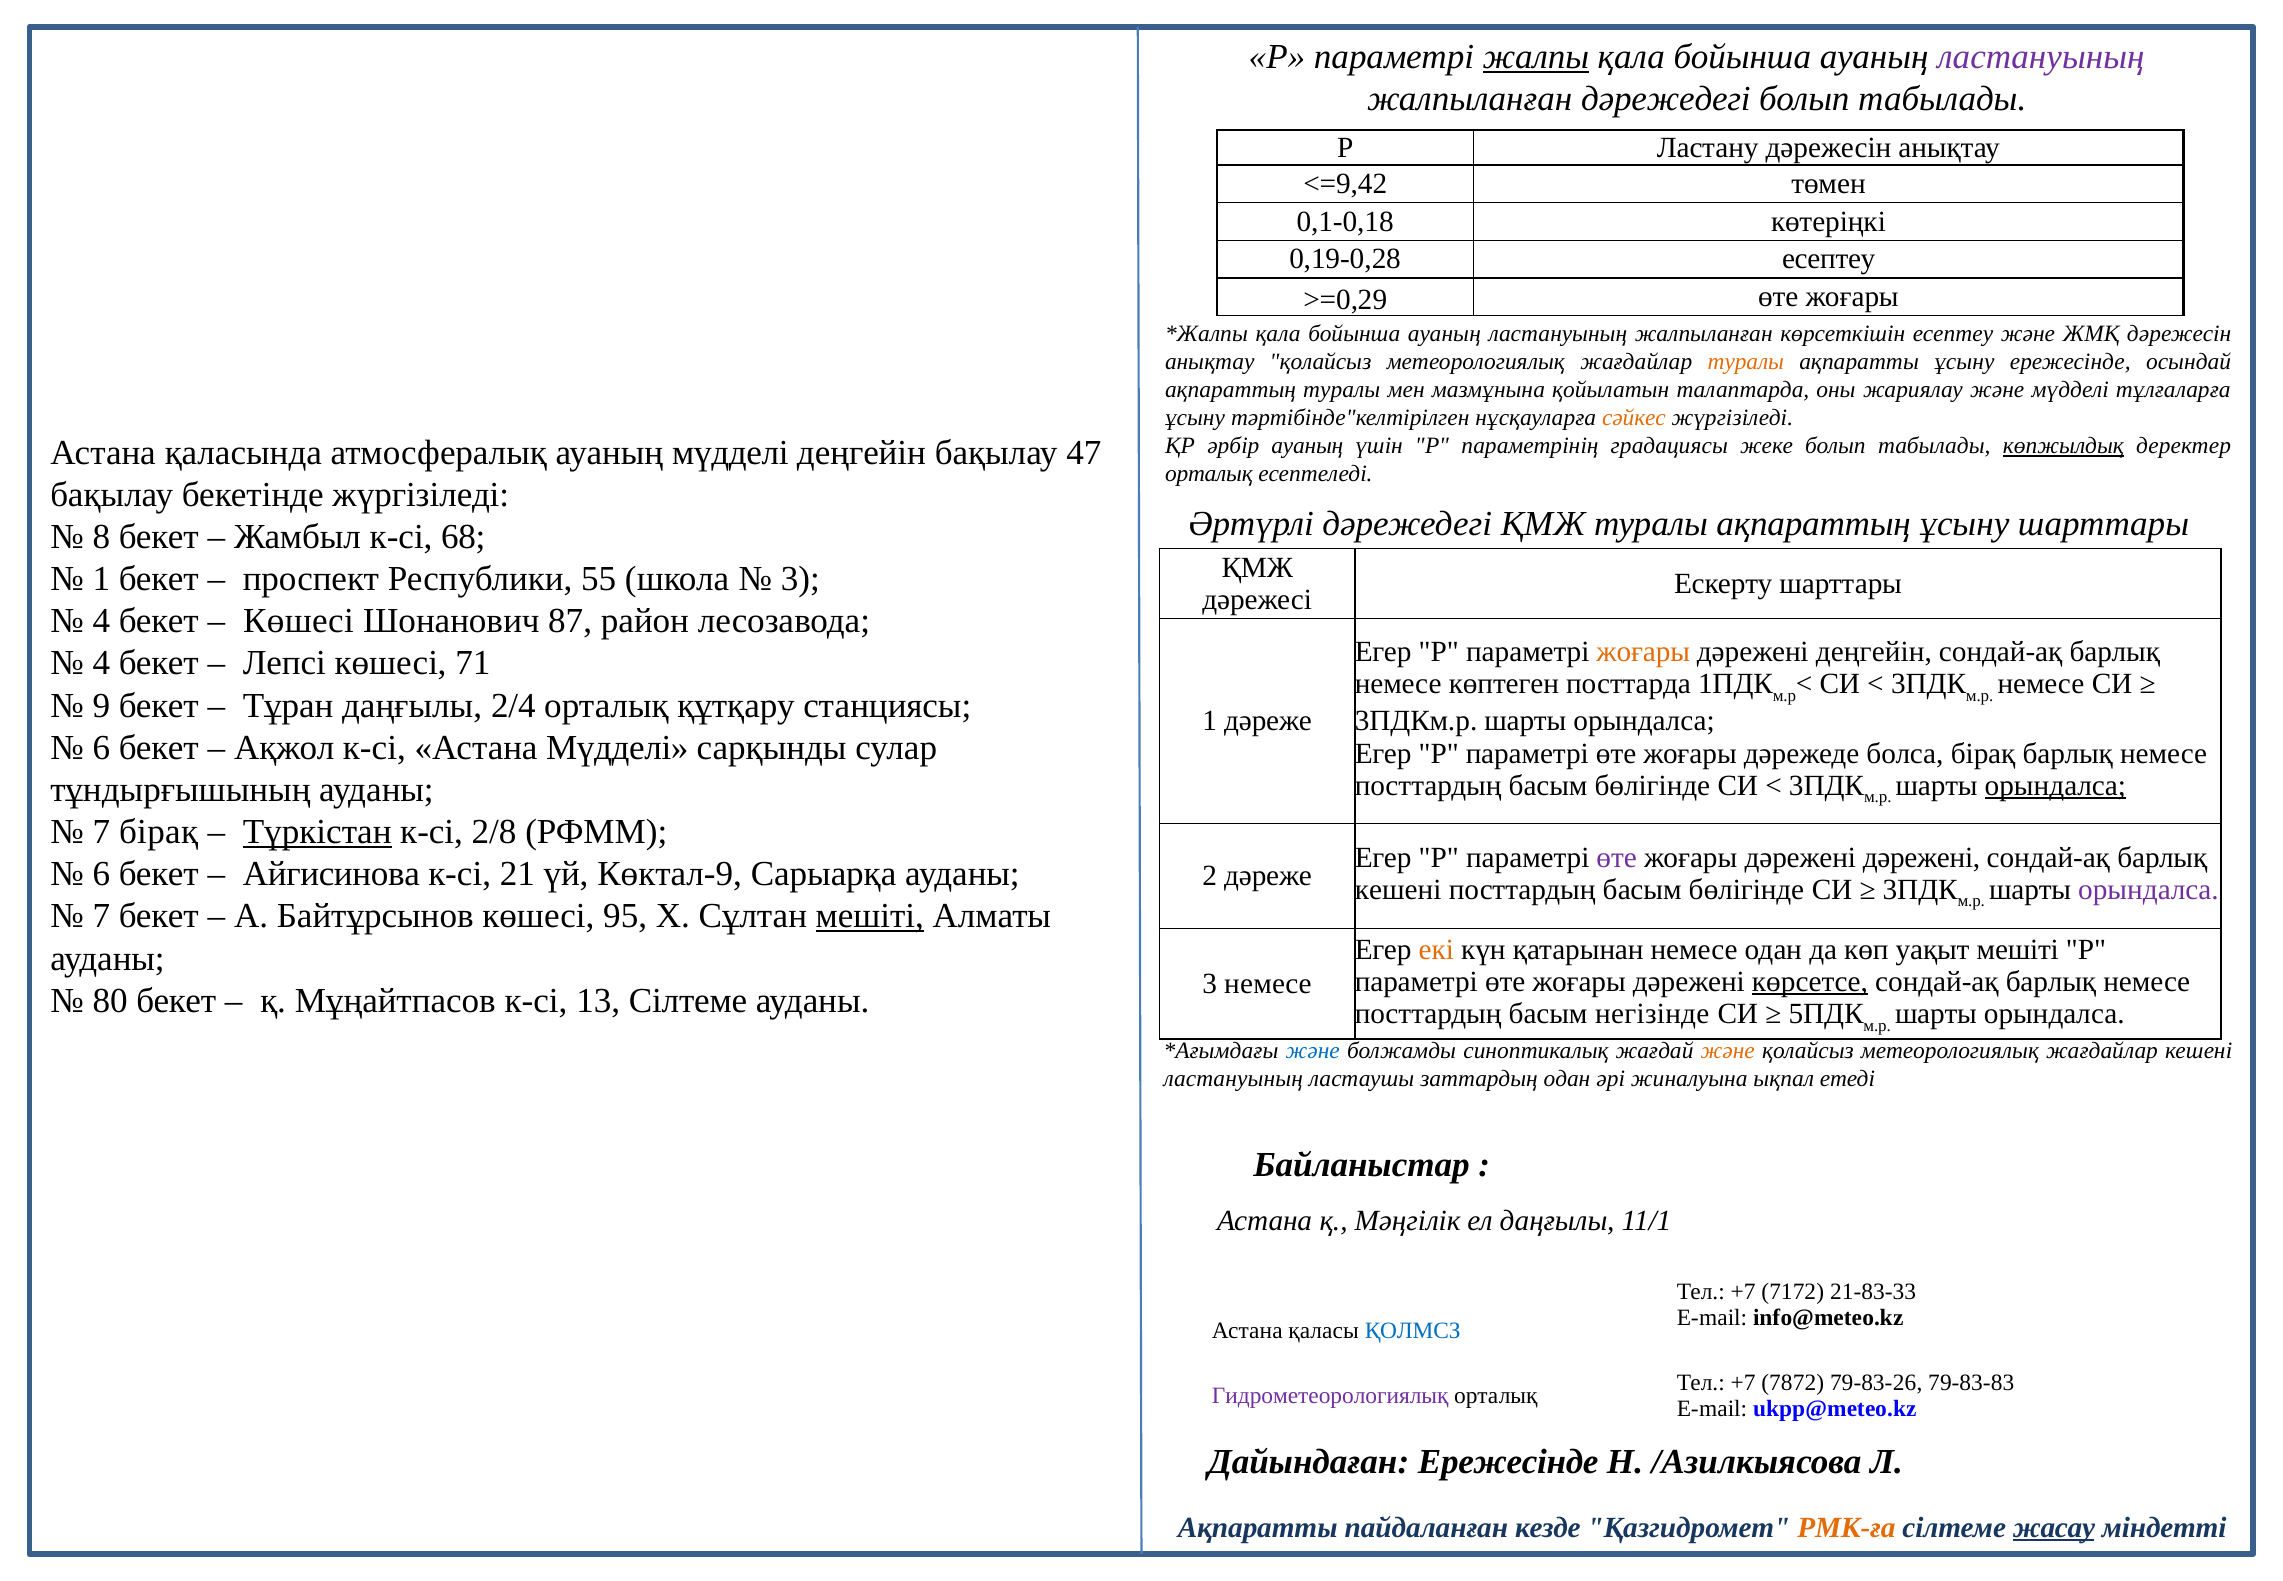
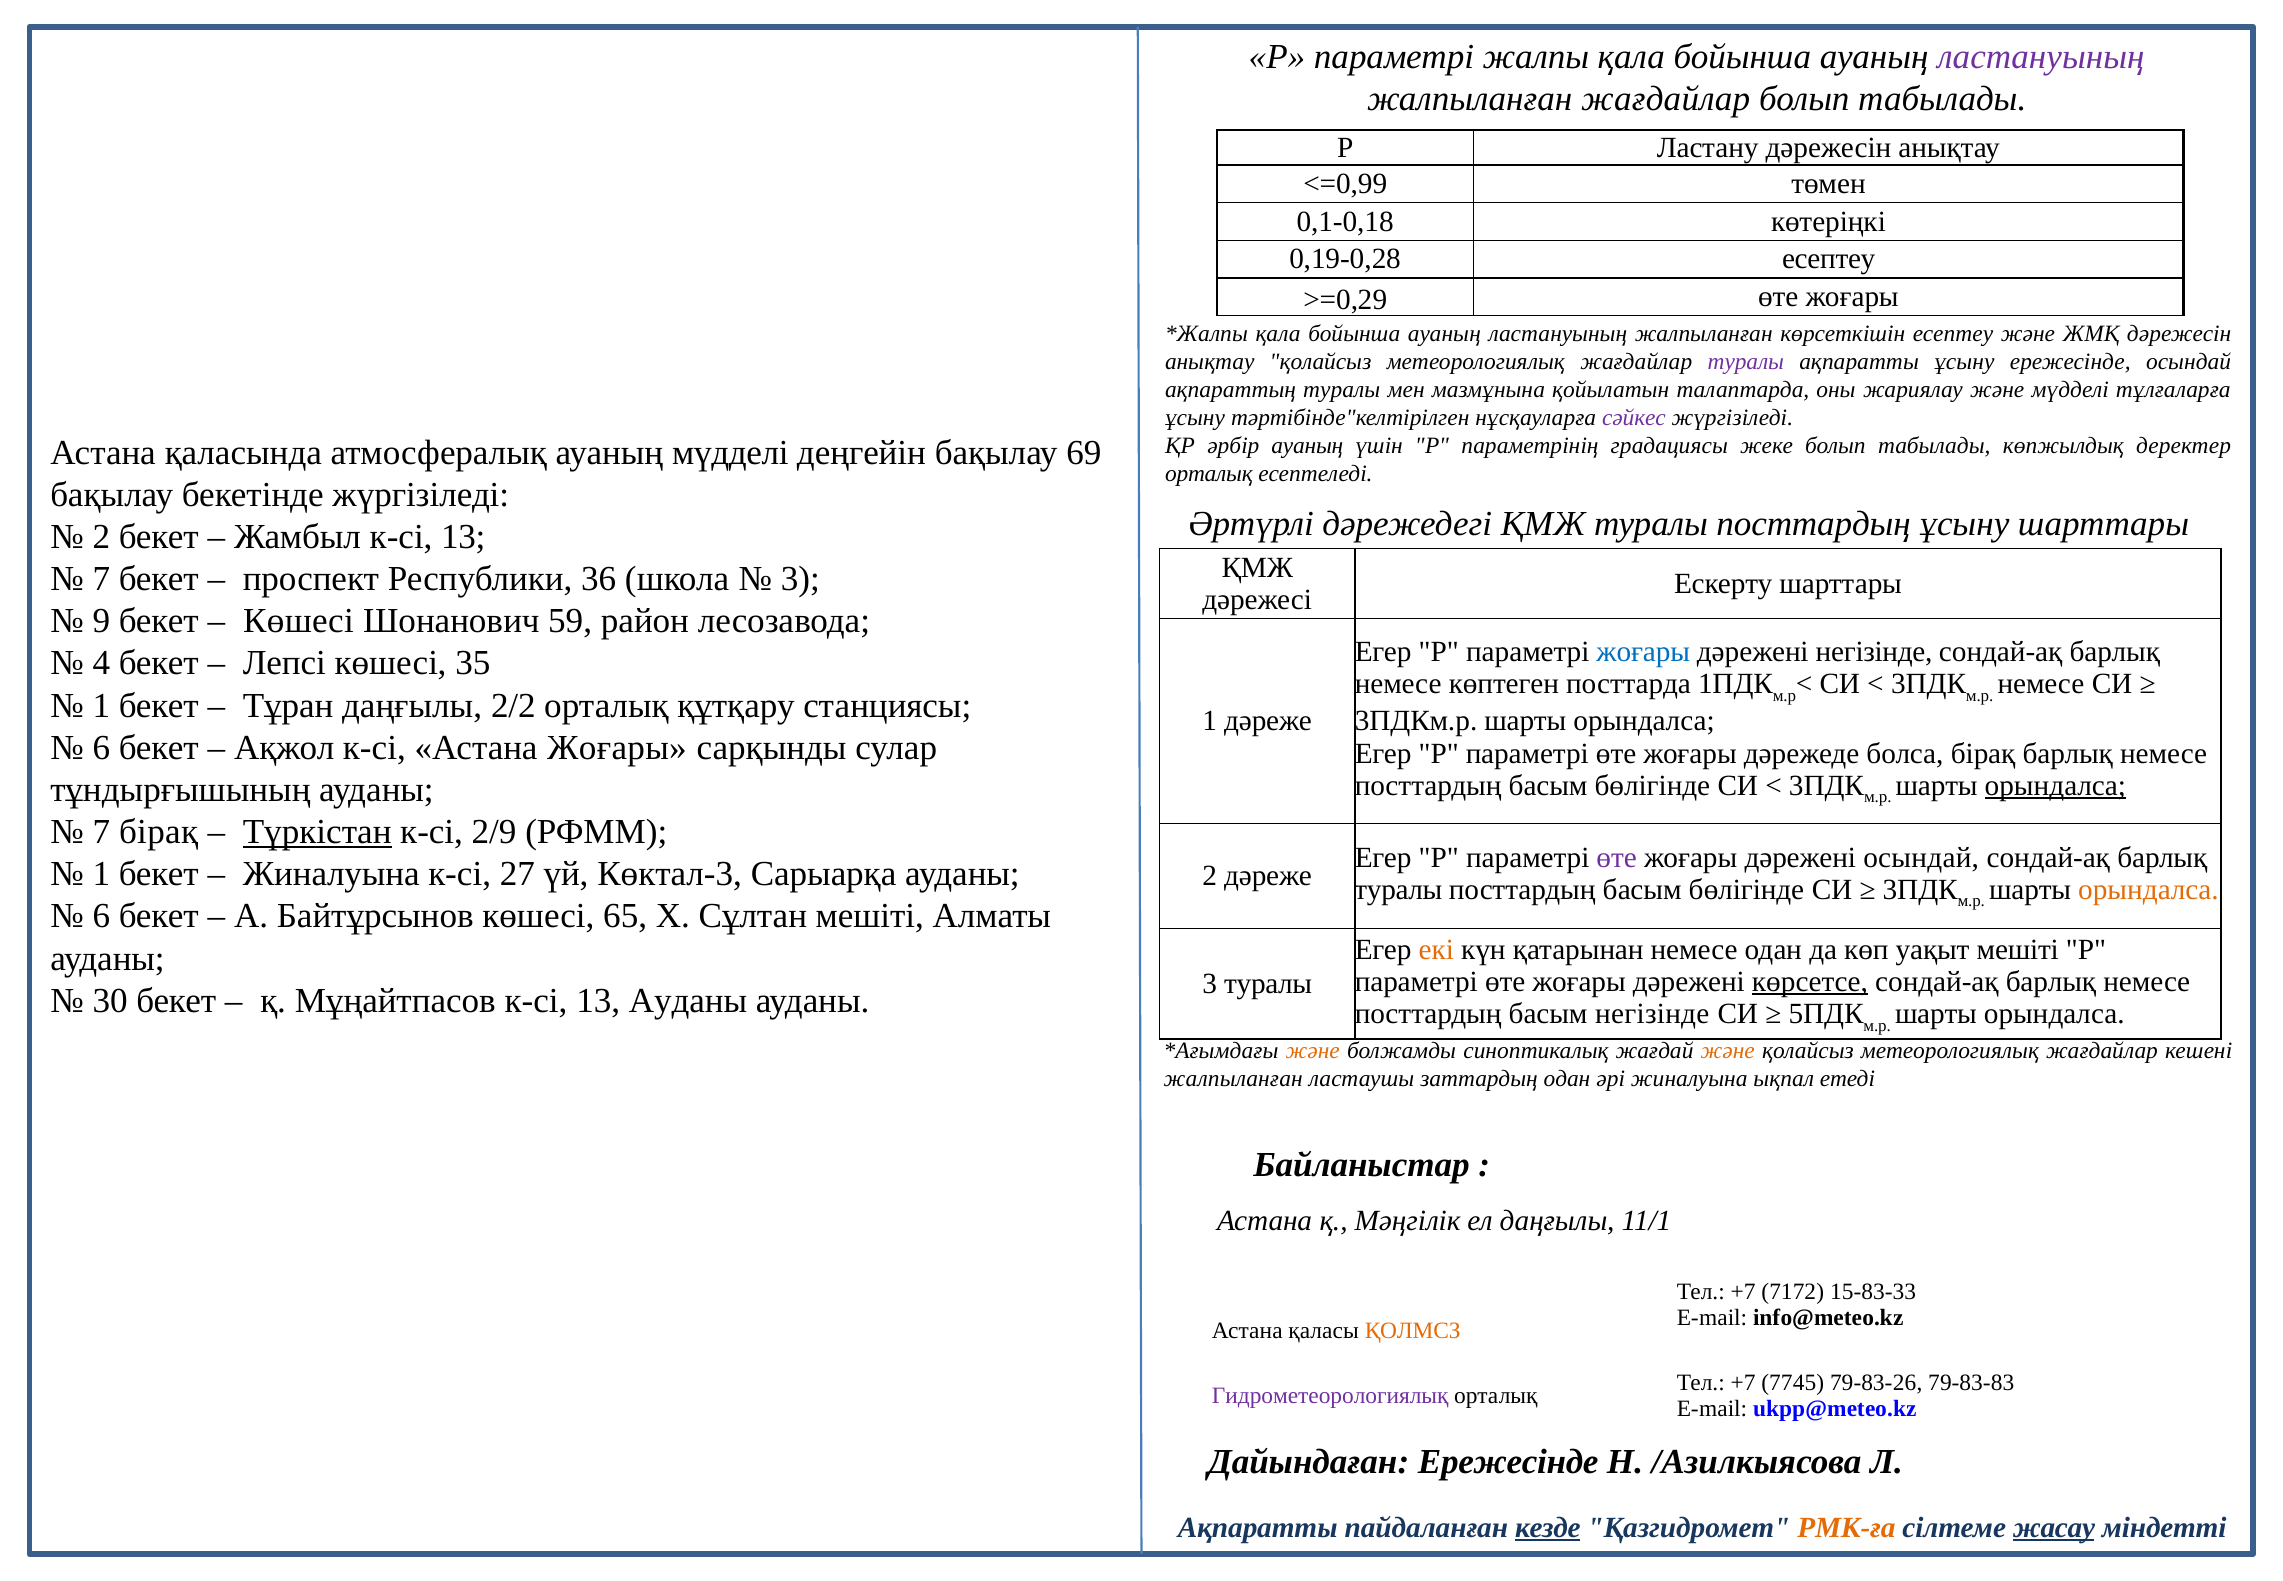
жалпы underline: present -> none
жалпыланған дәрежедегі: дәрежедегі -> жағдайлар
<=9,42: <=9,42 -> <=0,99
туралы at (1746, 362) colour: orange -> purple
сәйкес colour: orange -> purple
көпжылдық underline: present -> none
47: 47 -> 69
ҚМЖ туралы ақпараттың: ақпараттың -> посттардың
8 at (101, 537): 8 -> 2
Жамбыл к-сі 68: 68 -> 13
1 at (101, 579): 1 -> 7
55: 55 -> 36
4 at (101, 621): 4 -> 9
87: 87 -> 59
жоғары at (1643, 652) colour: orange -> blue
дәрежені деңгейін: деңгейін -> негізінде
71: 71 -> 35
9 at (101, 705): 9 -> 1
2/4: 2/4 -> 2/2
Астана Мүдделі: Мүдделі -> Жоғары
2/8: 2/8 -> 2/9
дәрежені дәрежені: дәрежені -> осындай
6 at (101, 874): 6 -> 1
Айгисинова at (331, 874): Айгисинова -> Жиналуына
21: 21 -> 27
Көктал-9: Көктал-9 -> Көктал-3
кешені at (1398, 890): кешені -> туралы
орындалса at (2148, 890) colour: purple -> orange
7 at (101, 916): 7 -> 6
95: 95 -> 65
мешіті at (870, 916) underline: present -> none
3 немесе: немесе -> туралы
80: 80 -> 30
13 Сілтеме: Сілтеме -> Ауданы
және at (1313, 1050) colour: blue -> orange
ластануының at (1233, 1078): ластануының -> жалпыланған
21-83-33: 21-83-33 -> 15-83-33
ҚОЛМСЗ colour: blue -> orange
7872: 7872 -> 7745
кезде underline: none -> present
